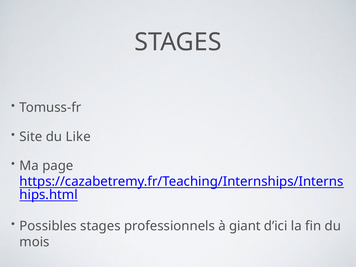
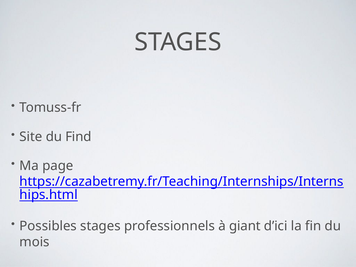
Like: Like -> Find
